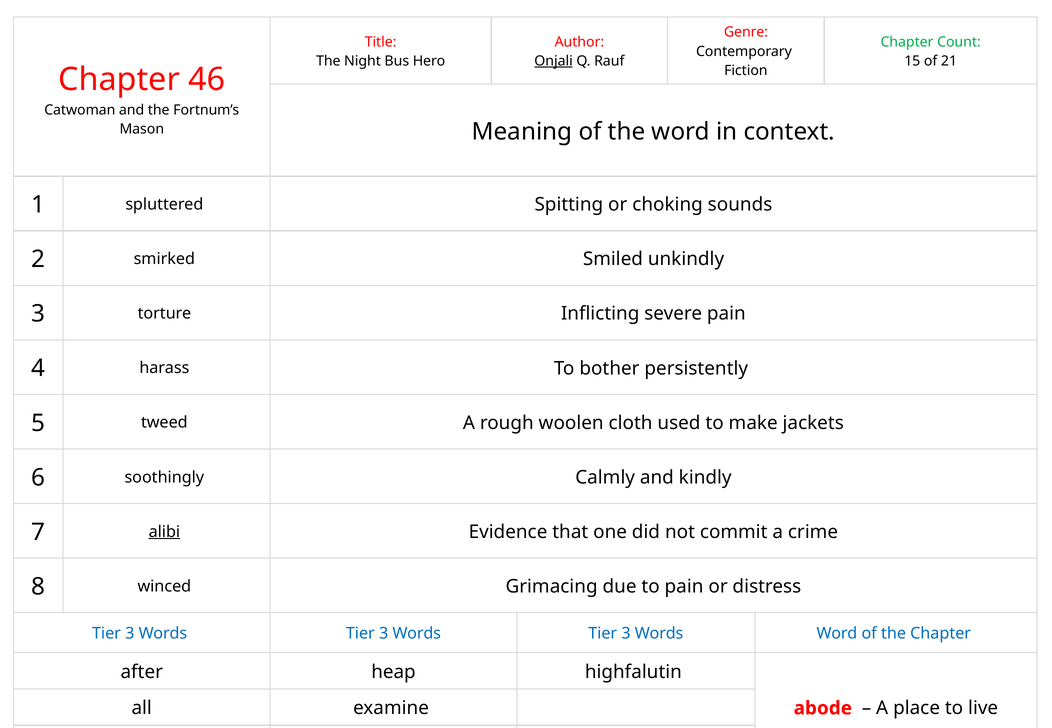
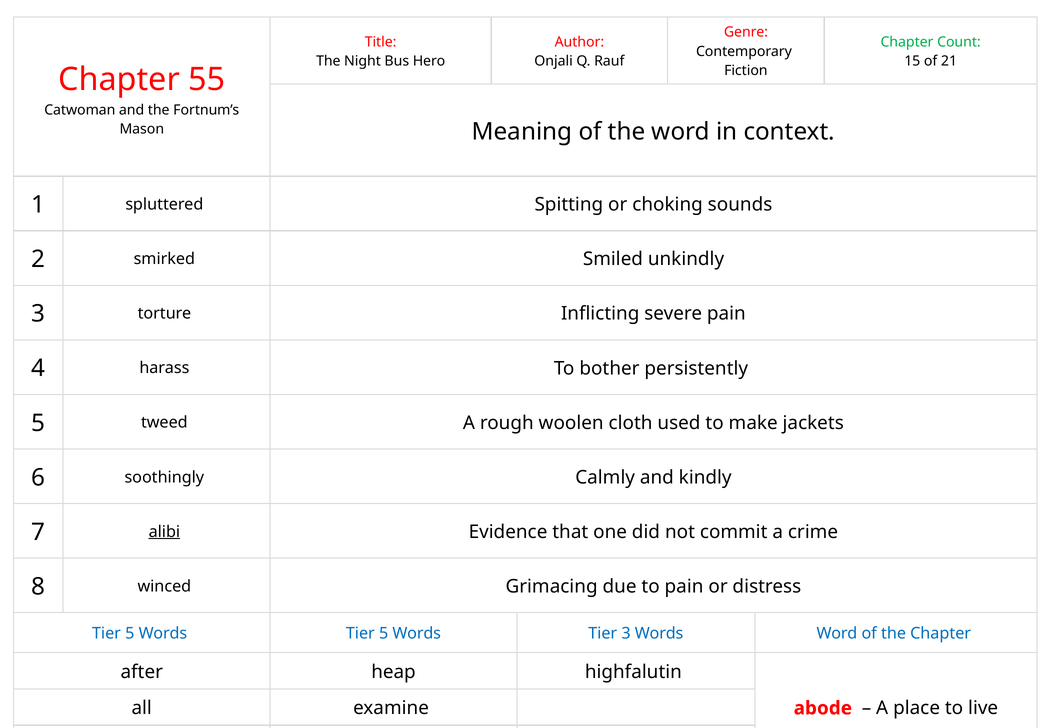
Onjali underline: present -> none
46: 46 -> 55
3 at (130, 634): 3 -> 5
3 at (384, 634): 3 -> 5
